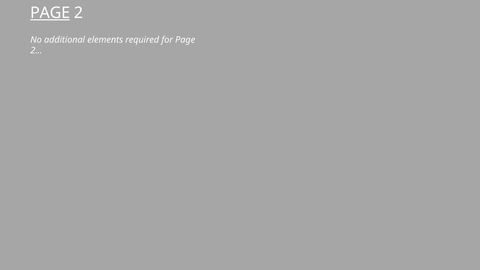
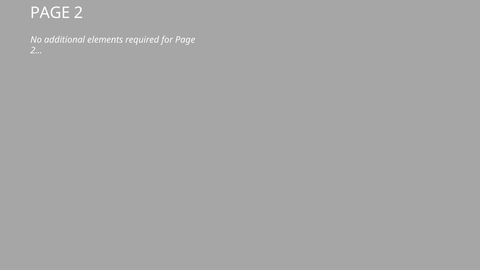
PAGE at (50, 13) underline: present -> none
